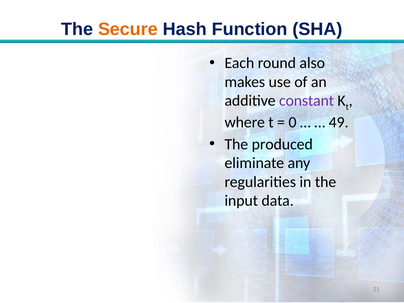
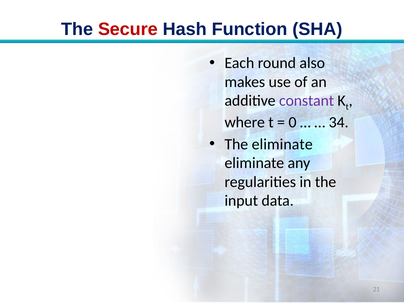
Secure colour: orange -> red
49: 49 -> 34
The produced: produced -> eliminate
